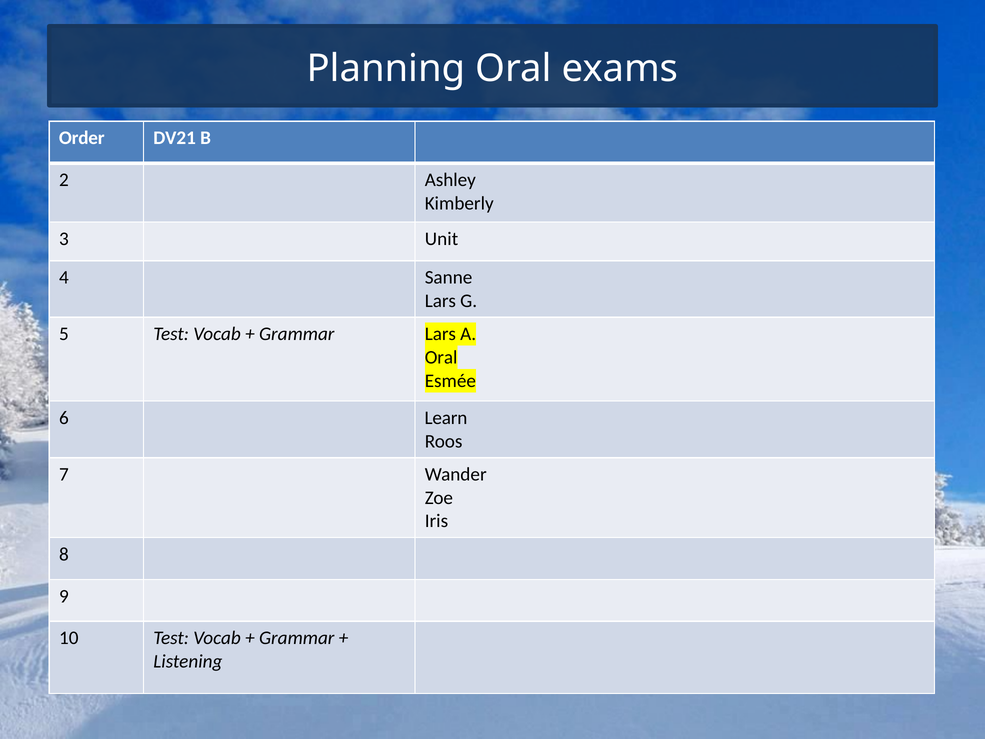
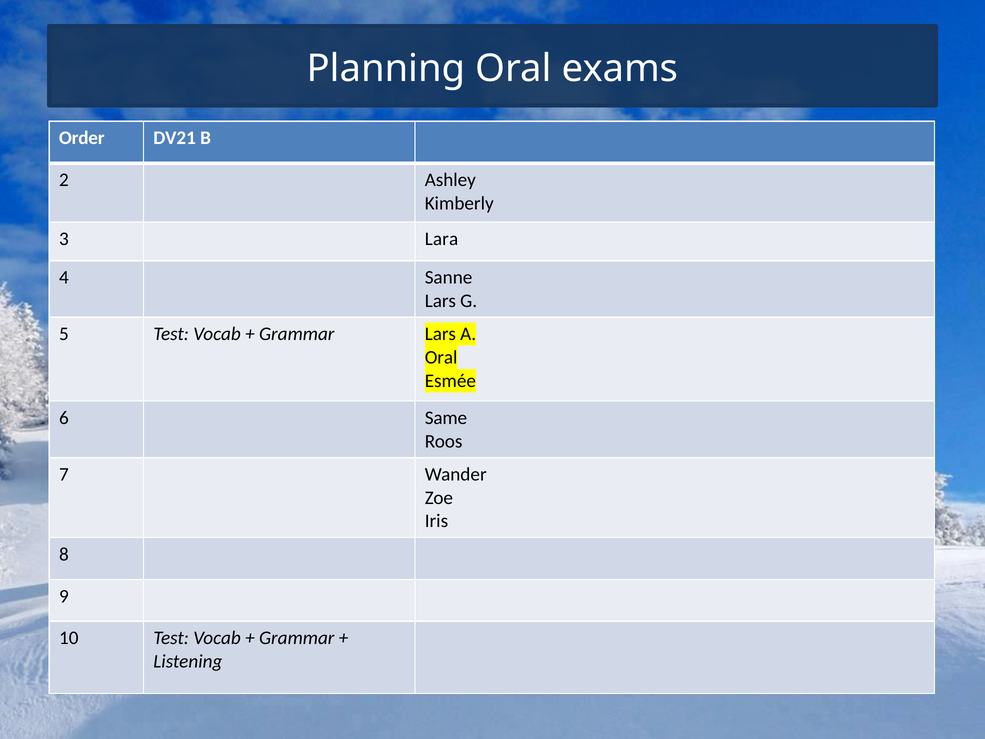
Unit: Unit -> Lara
Learn: Learn -> Same
